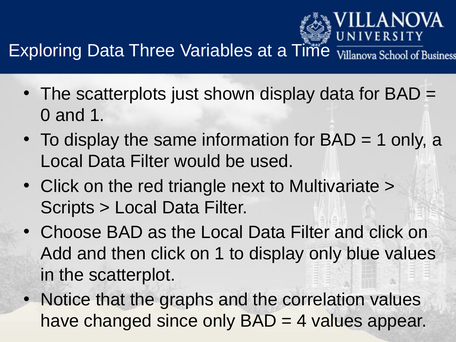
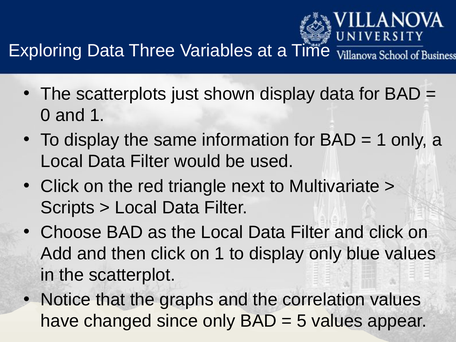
4: 4 -> 5
